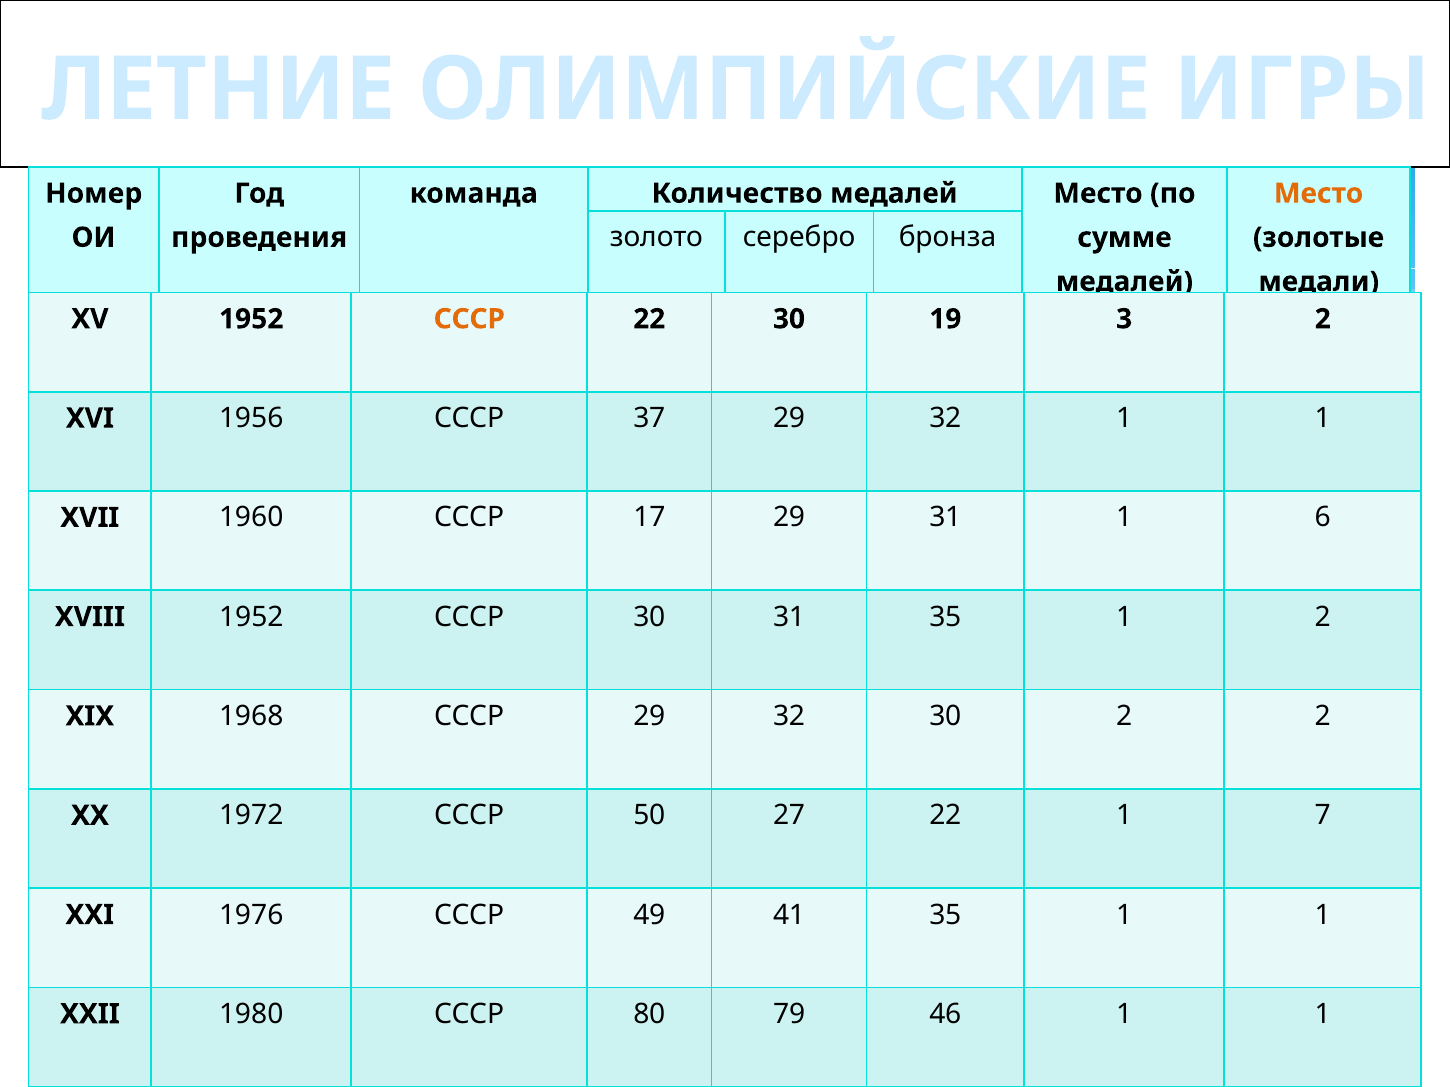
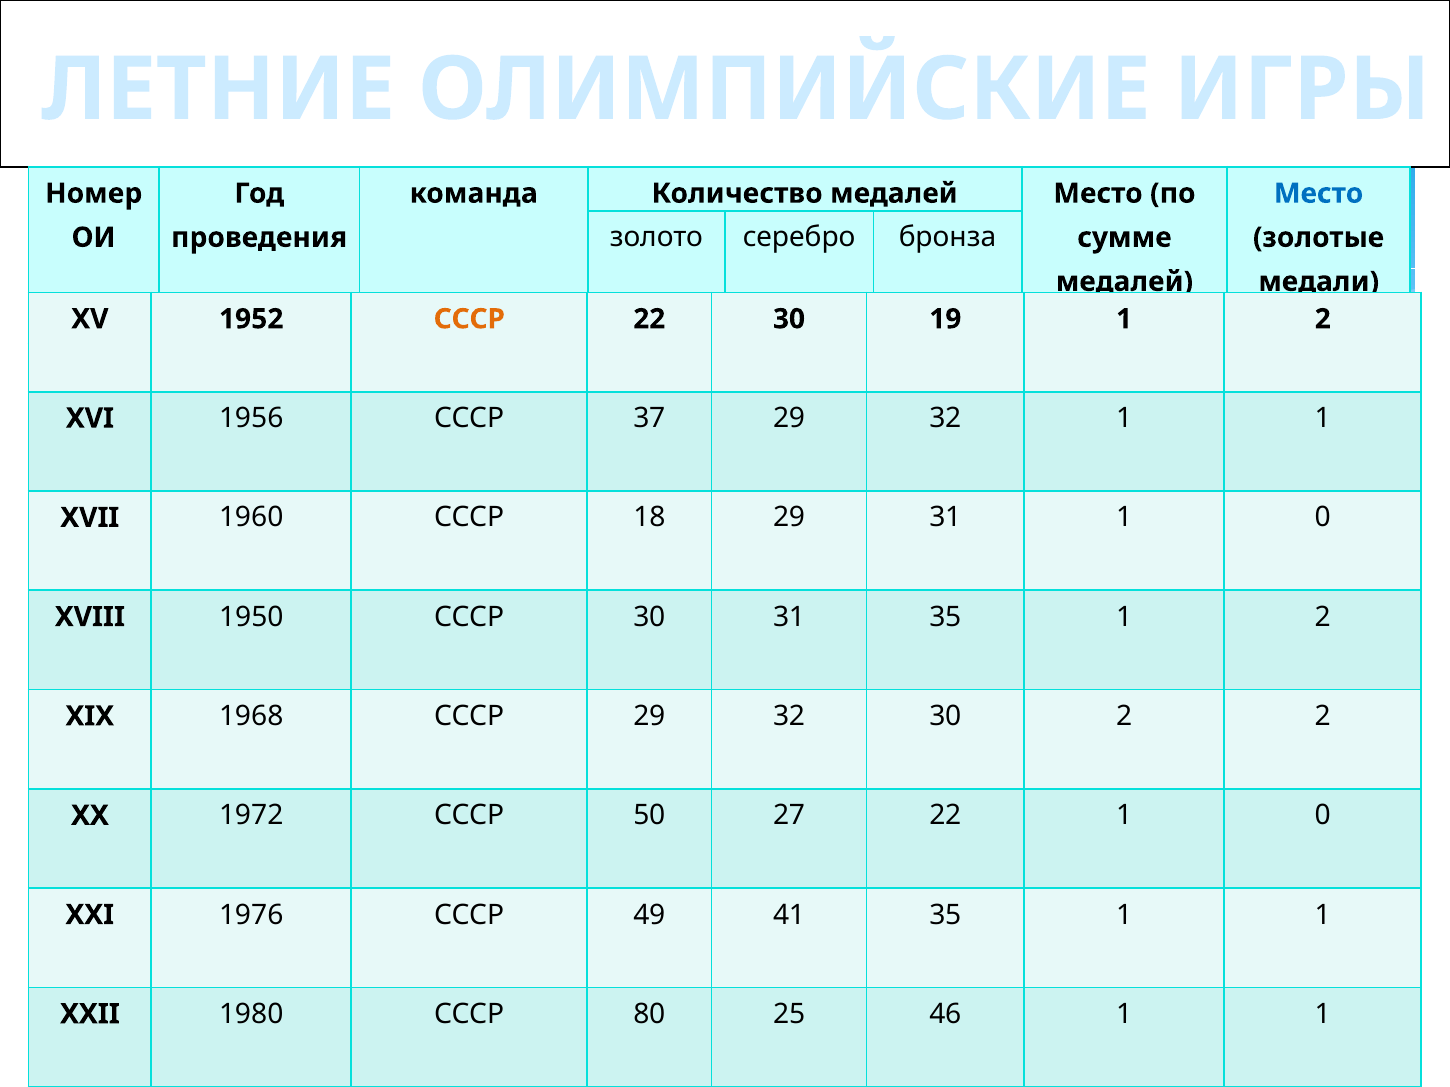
Место at (1319, 194) colour: orange -> blue
19 3: 3 -> 1
17: 17 -> 18
31 1 6: 6 -> 0
XVIII 1952: 1952 -> 1950
22 1 7: 7 -> 0
79: 79 -> 25
